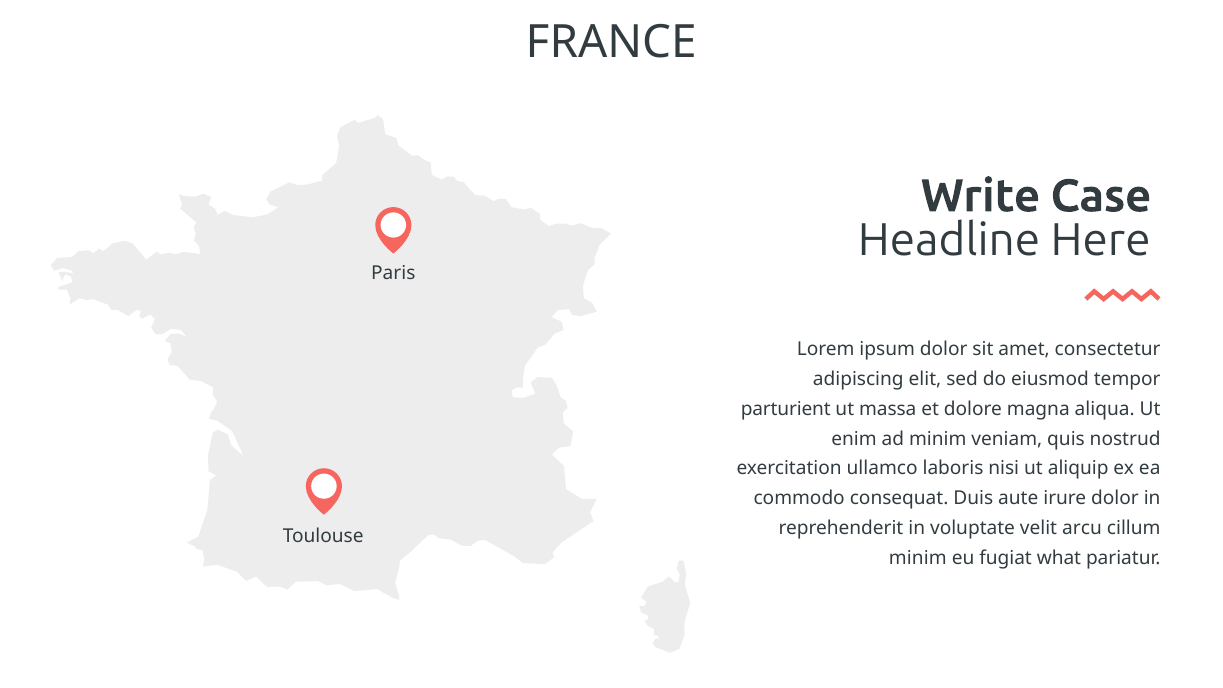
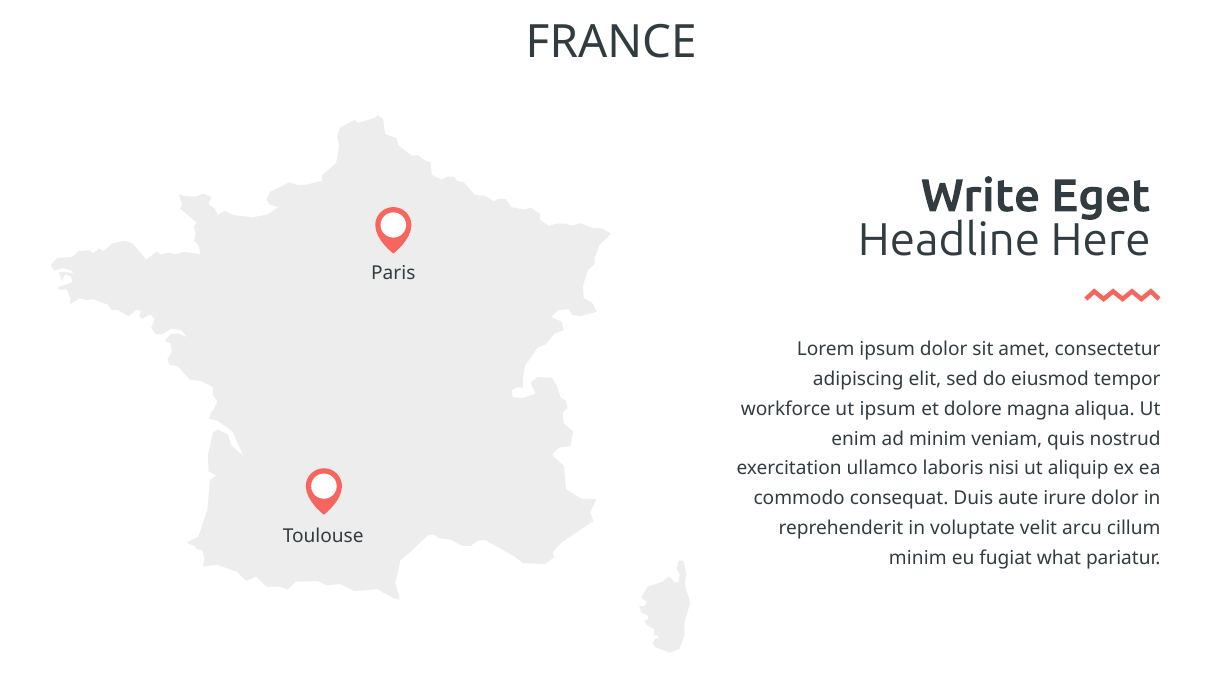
Case: Case -> Eget
parturient: parturient -> workforce
ut massa: massa -> ipsum
